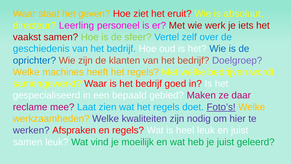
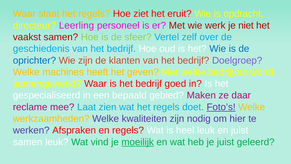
staat het geven: geven -> regels
absoluut: absoluut -> opdracht
iets: iets -> niet
heeft het regels: regels -> geven
moeilijk underline: none -> present
